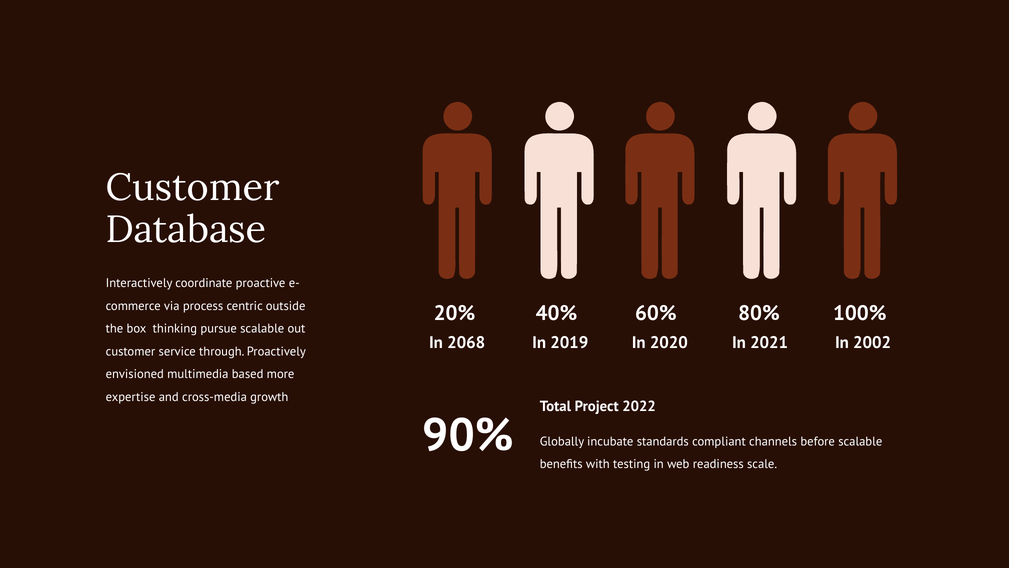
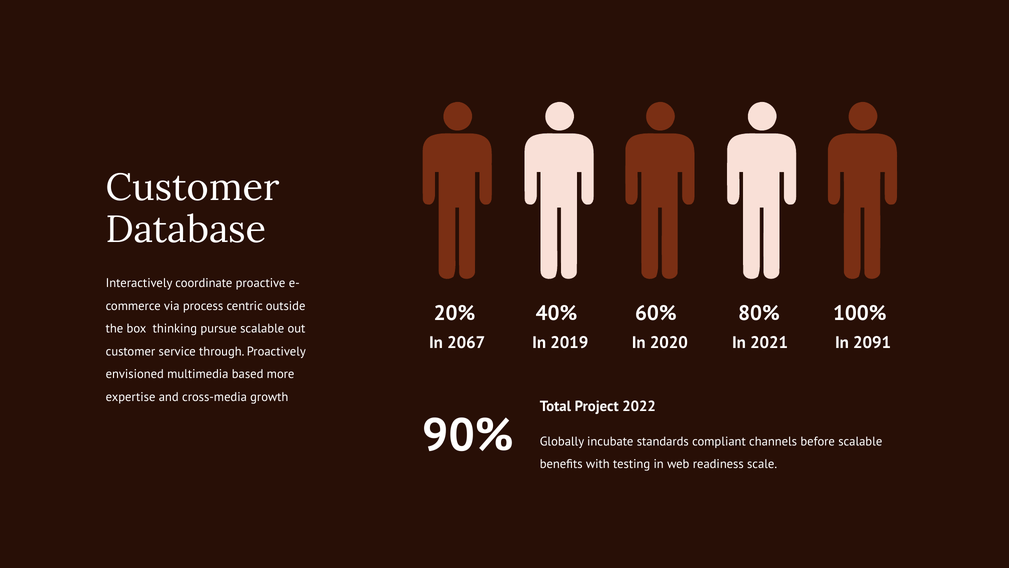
2068: 2068 -> 2067
2002: 2002 -> 2091
